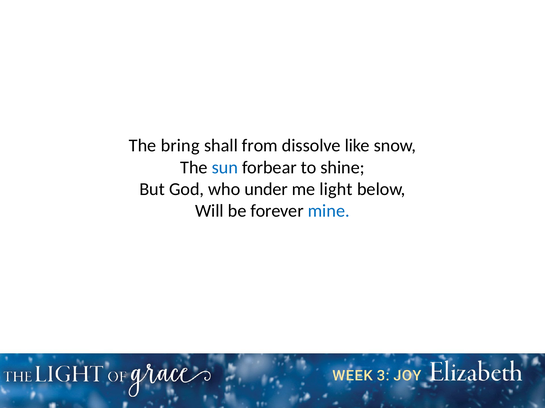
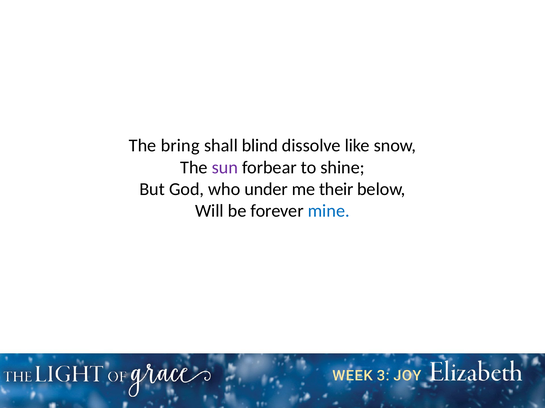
from: from -> blind
sun colour: blue -> purple
light: light -> their
